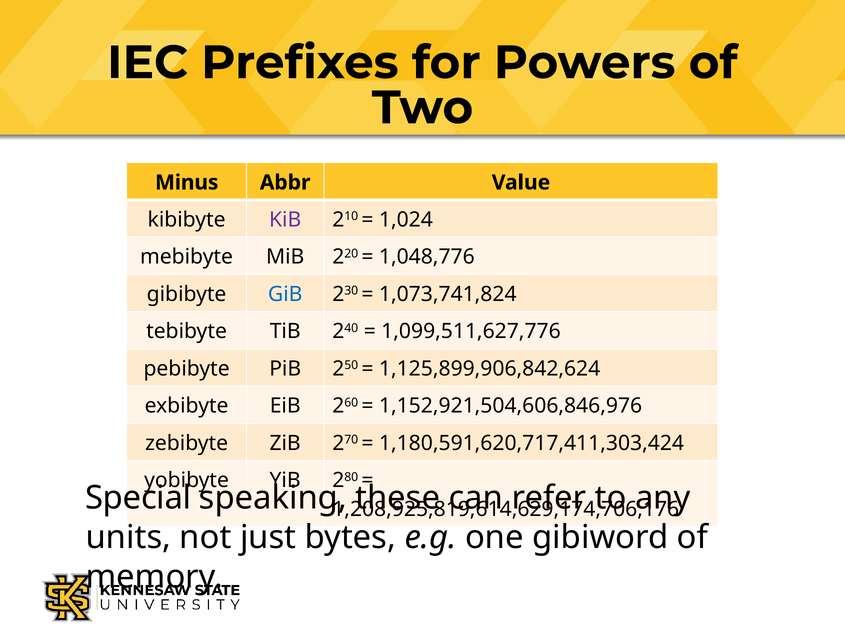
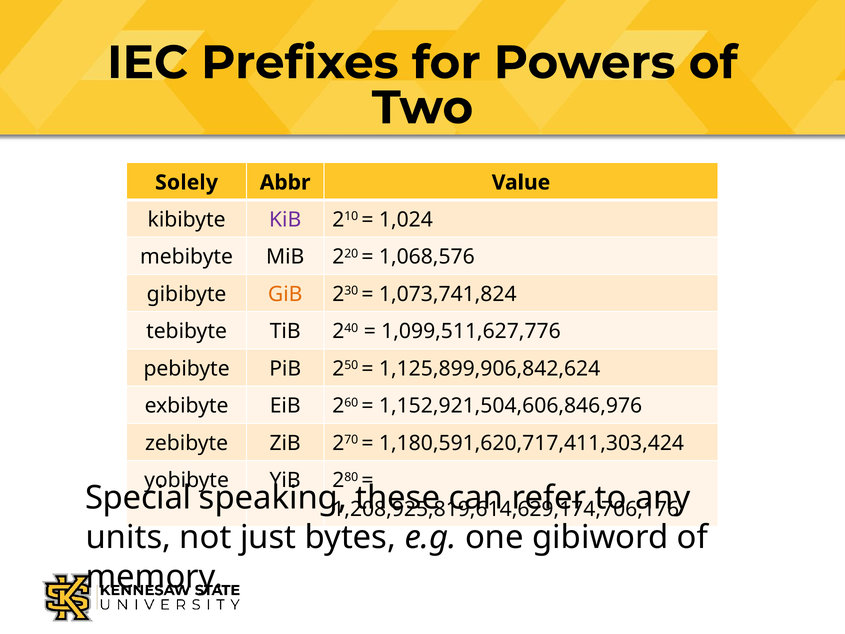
Minus: Minus -> Solely
1,048,776: 1,048,776 -> 1,068,576
GiB colour: blue -> orange
